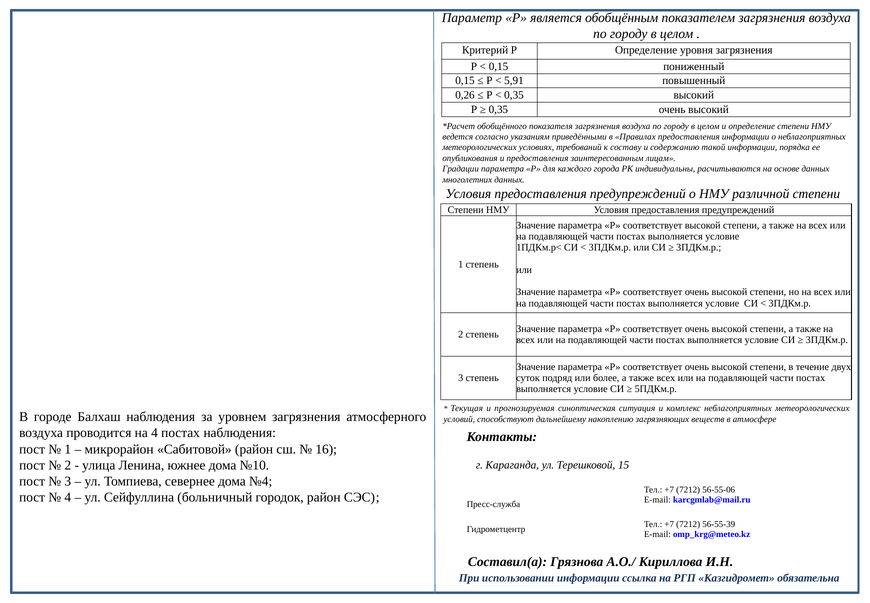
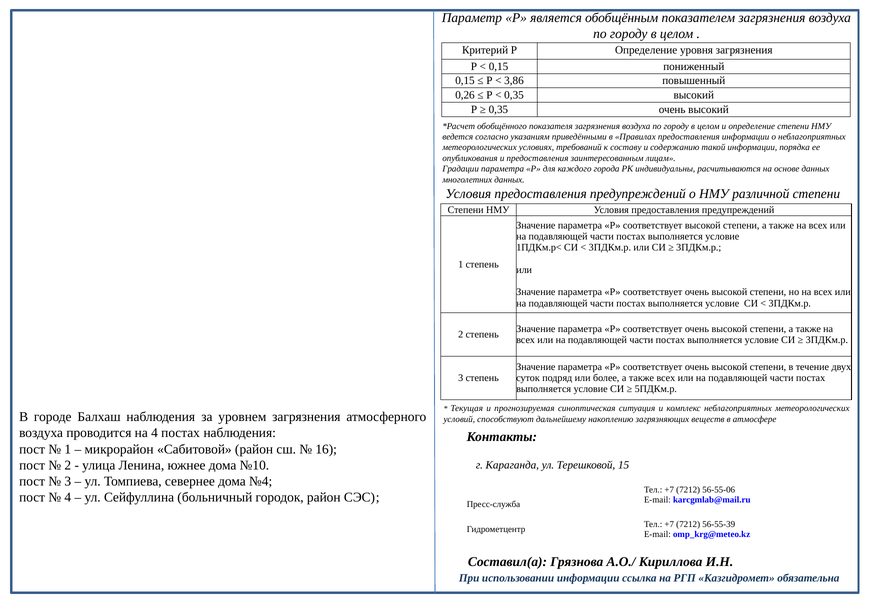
5,91: 5,91 -> 3,86
